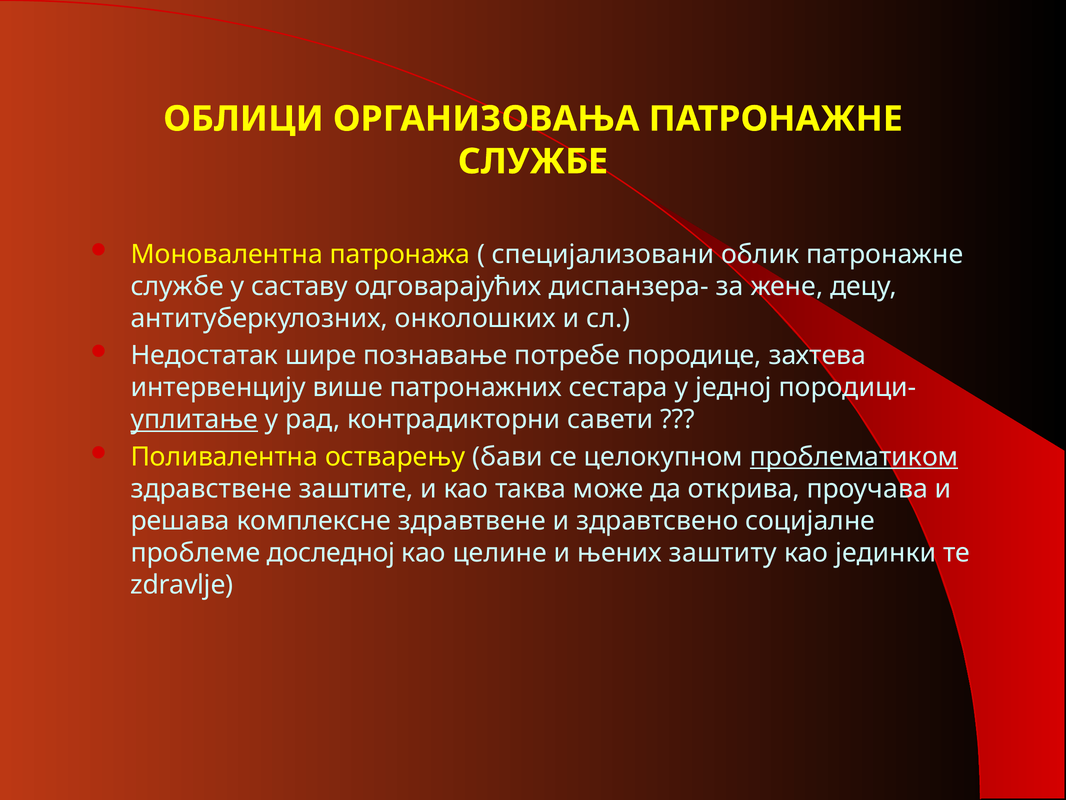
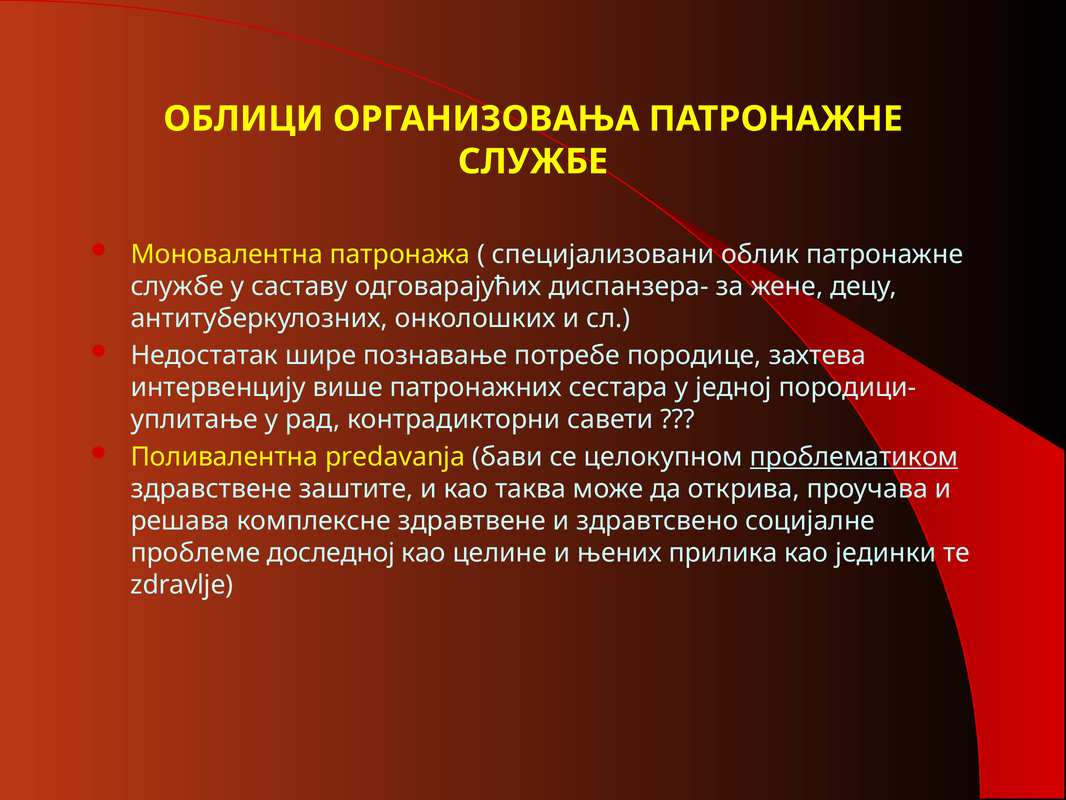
уплитање underline: present -> none
остварењу: остварењу -> predavanja
заштиту: заштиту -> прилика
